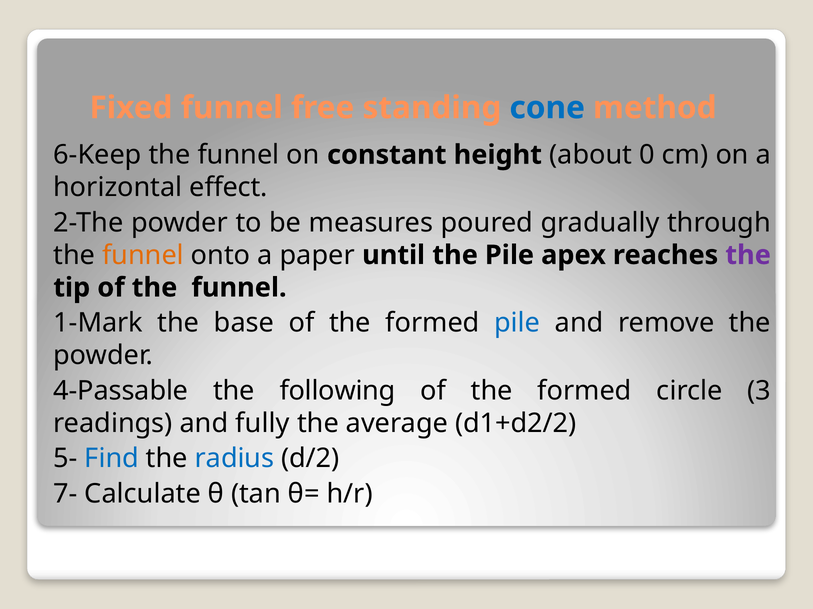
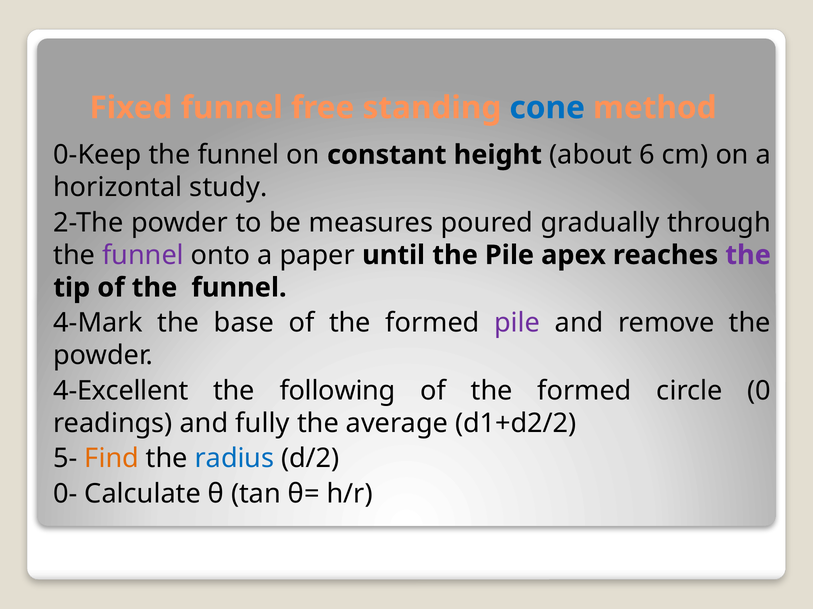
6-Keep: 6-Keep -> 0-Keep
0: 0 -> 6
effect: effect -> study
funnel at (143, 255) colour: orange -> purple
1-Mark: 1-Mark -> 4-Mark
pile at (517, 323) colour: blue -> purple
4-Passable: 4-Passable -> 4-Excellent
3: 3 -> 0
Find colour: blue -> orange
7-: 7- -> 0-
